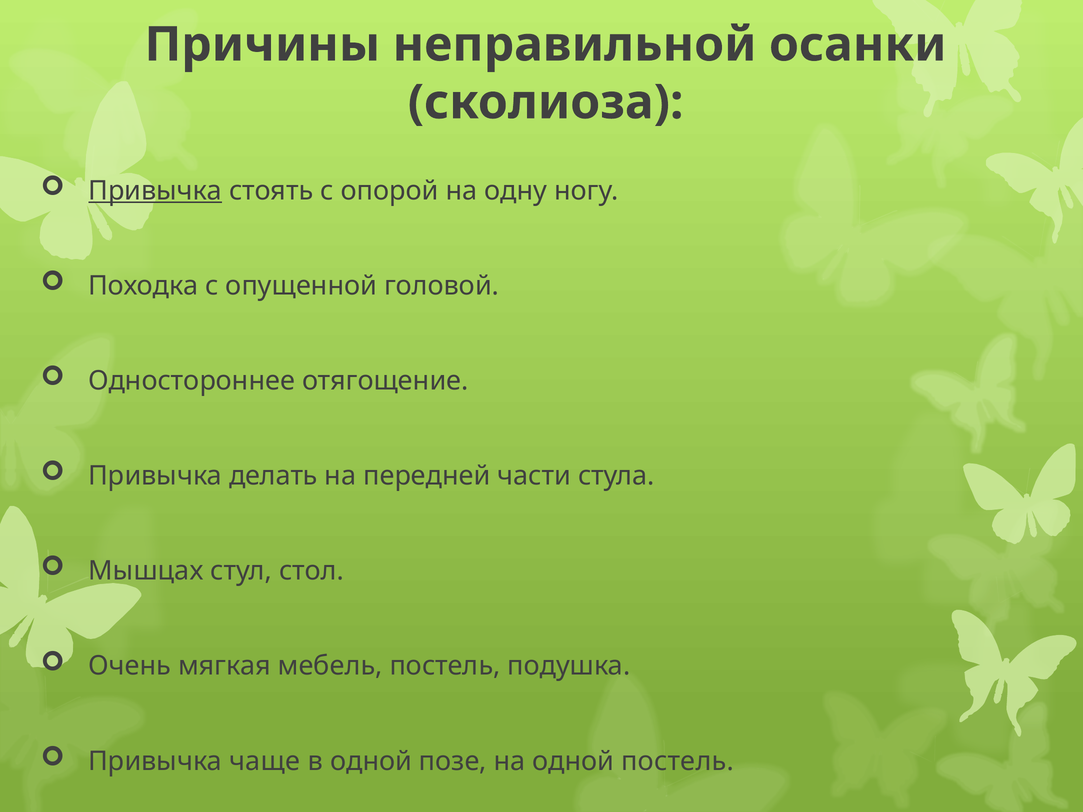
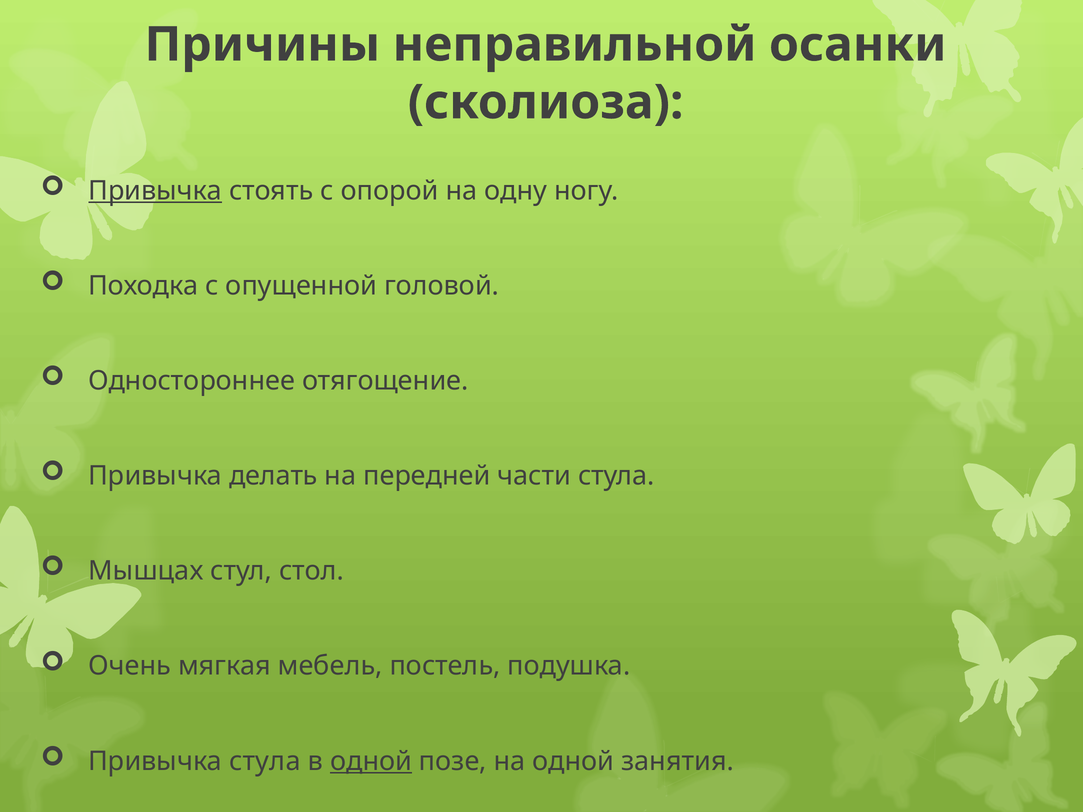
Привычка чаще: чаще -> стула
одной at (371, 761) underline: none -> present
одной постель: постель -> занятия
